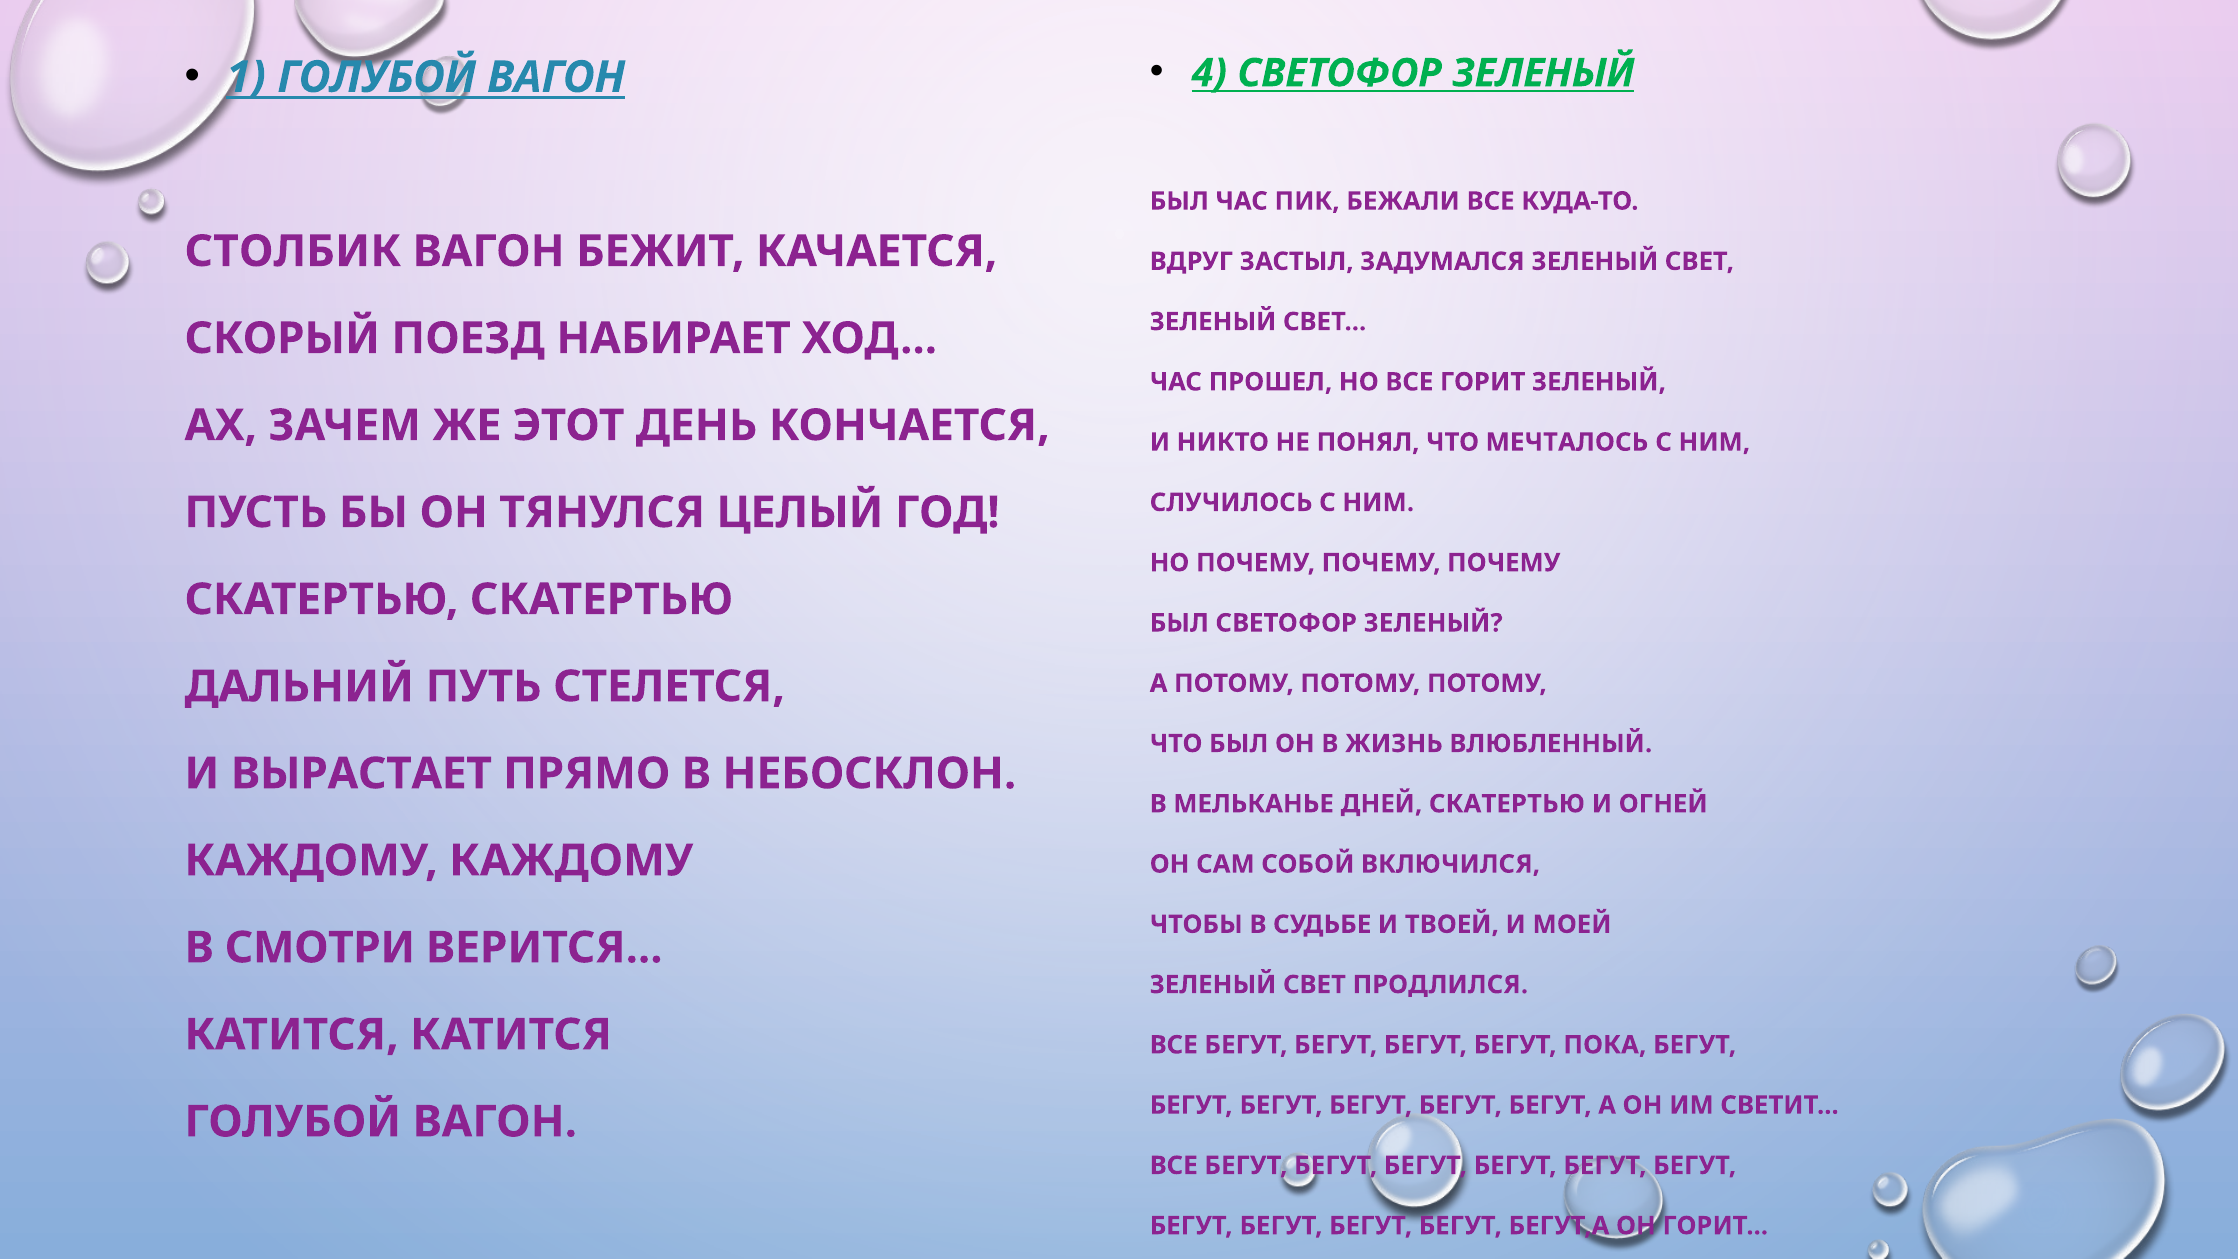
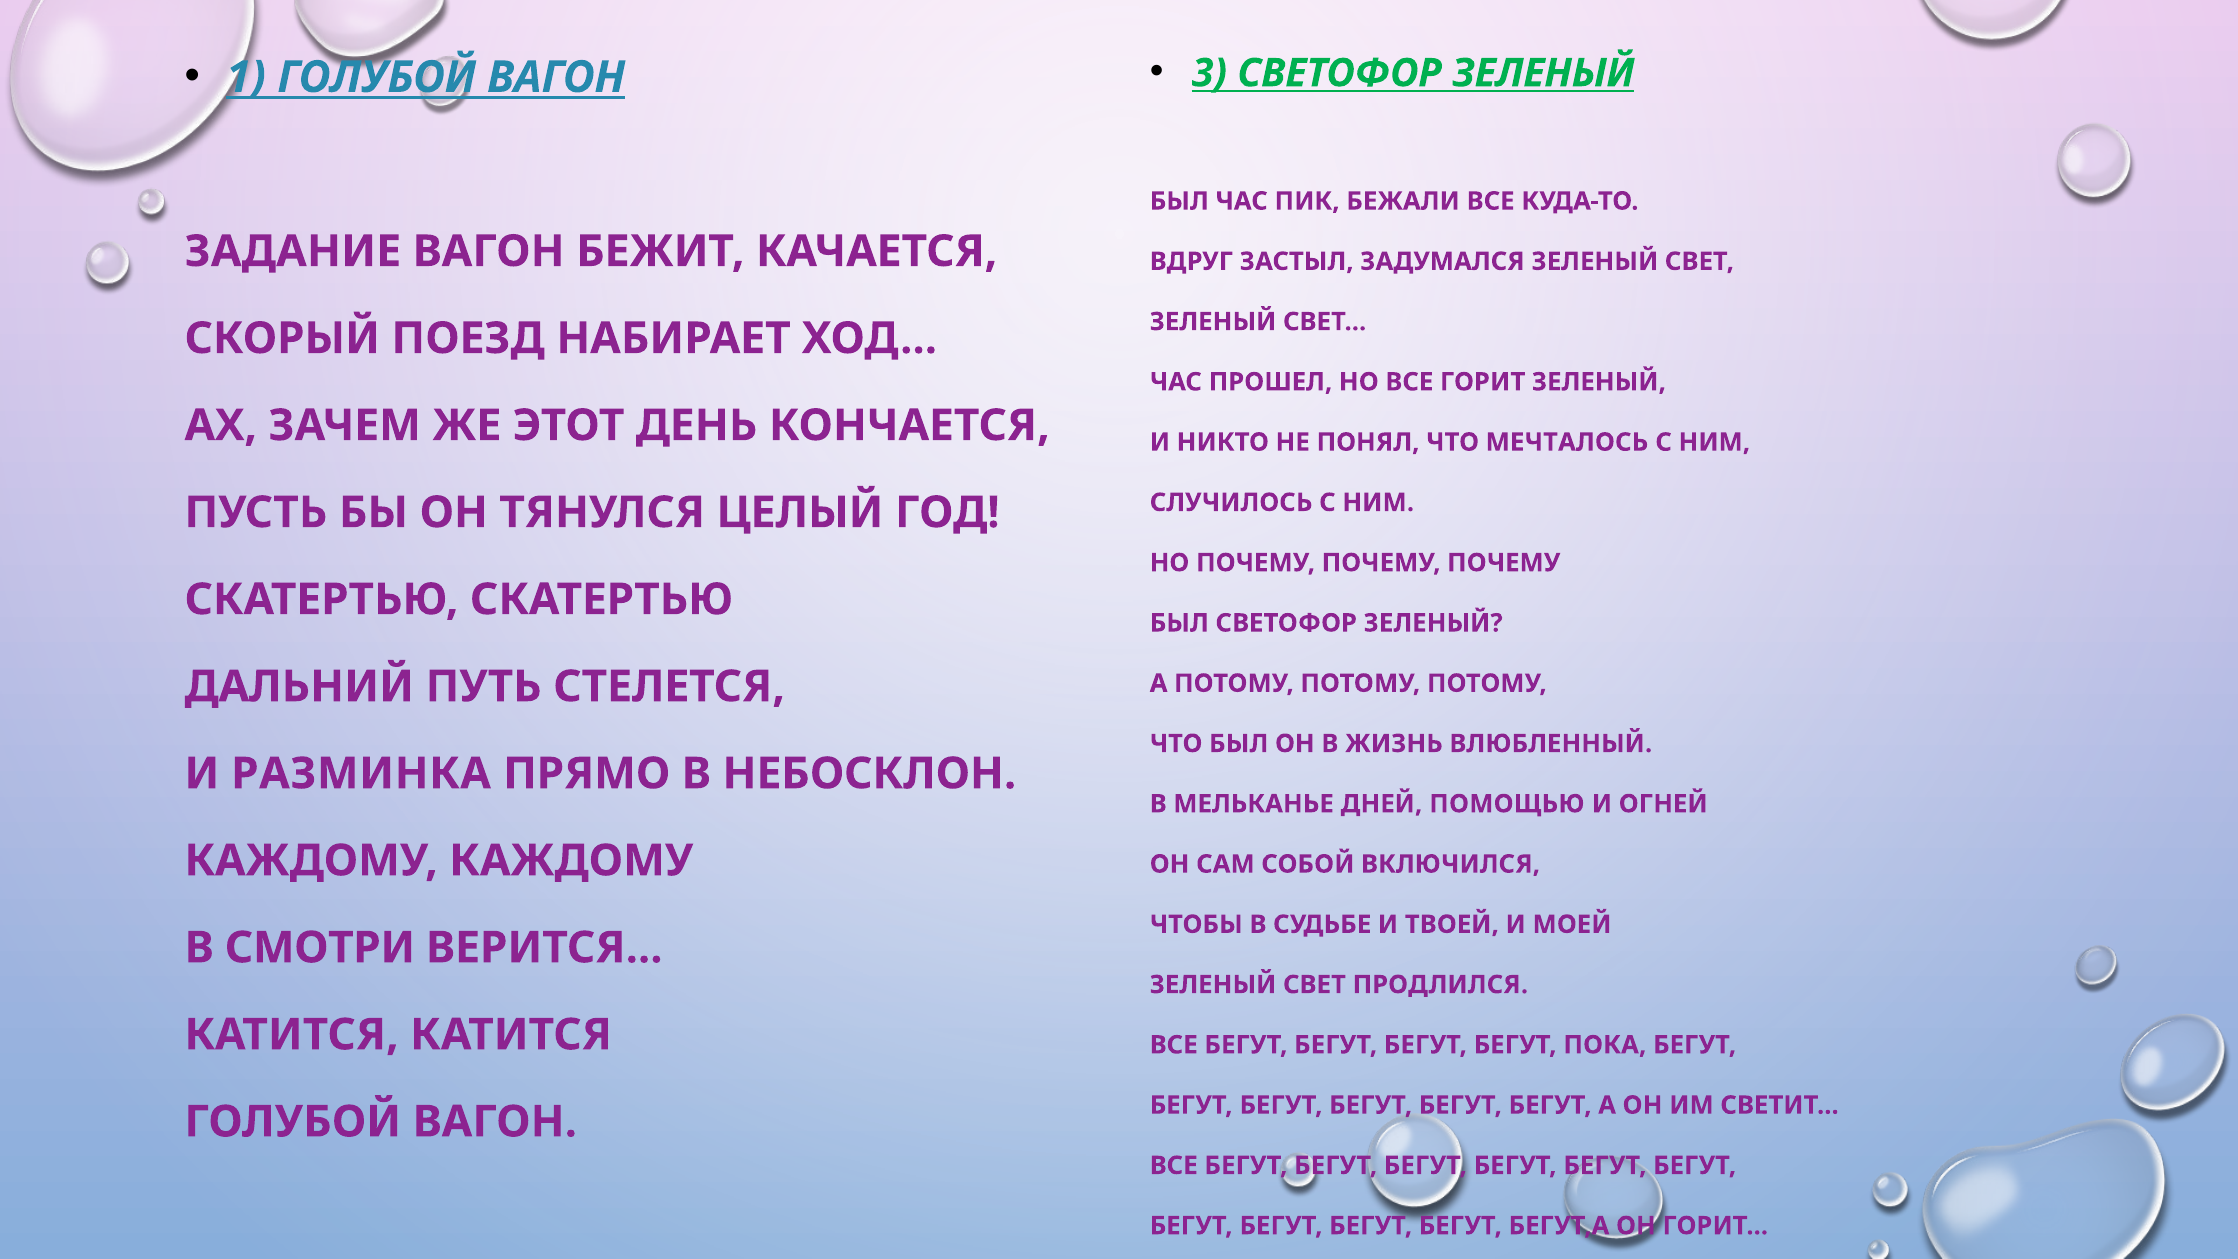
4: 4 -> 3
СТОЛБИК: СТОЛБИК -> ЗАДАНИЕ
ВЫРАСТАЕТ: ВЫРАСТАЕТ -> РАЗМИНКА
ДНЕЙ СКАТЕРТЬЮ: СКАТЕРТЬЮ -> ПОМОЩЬЮ
